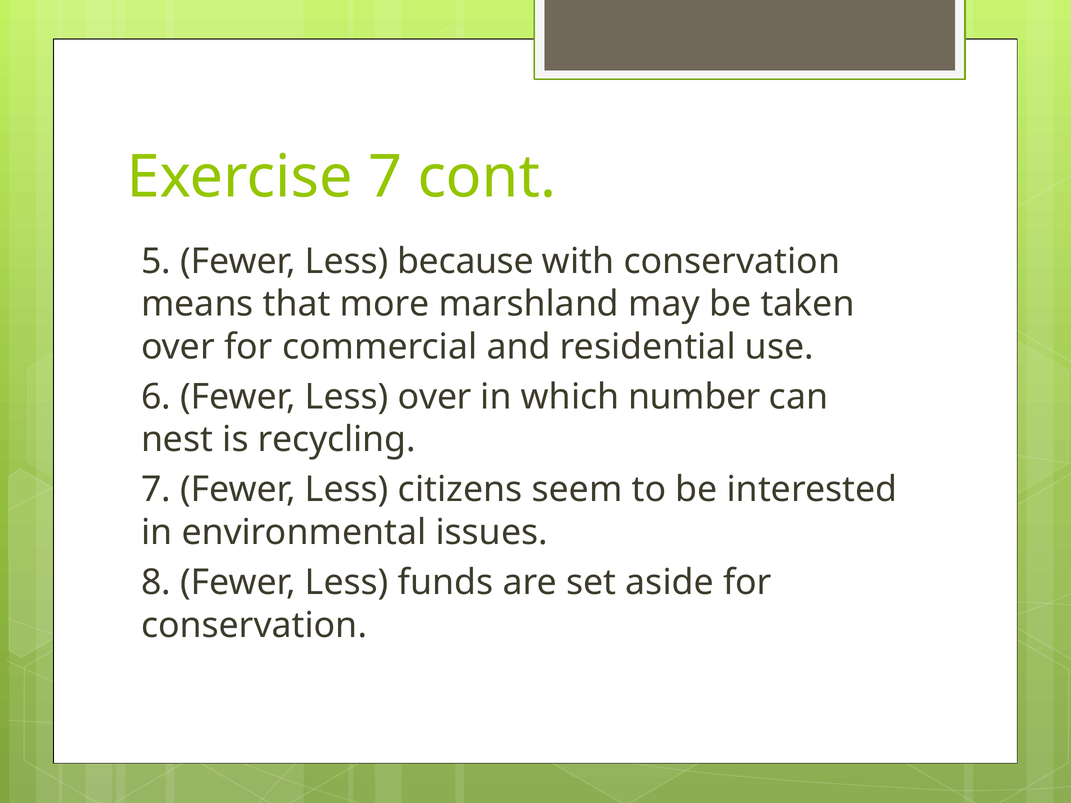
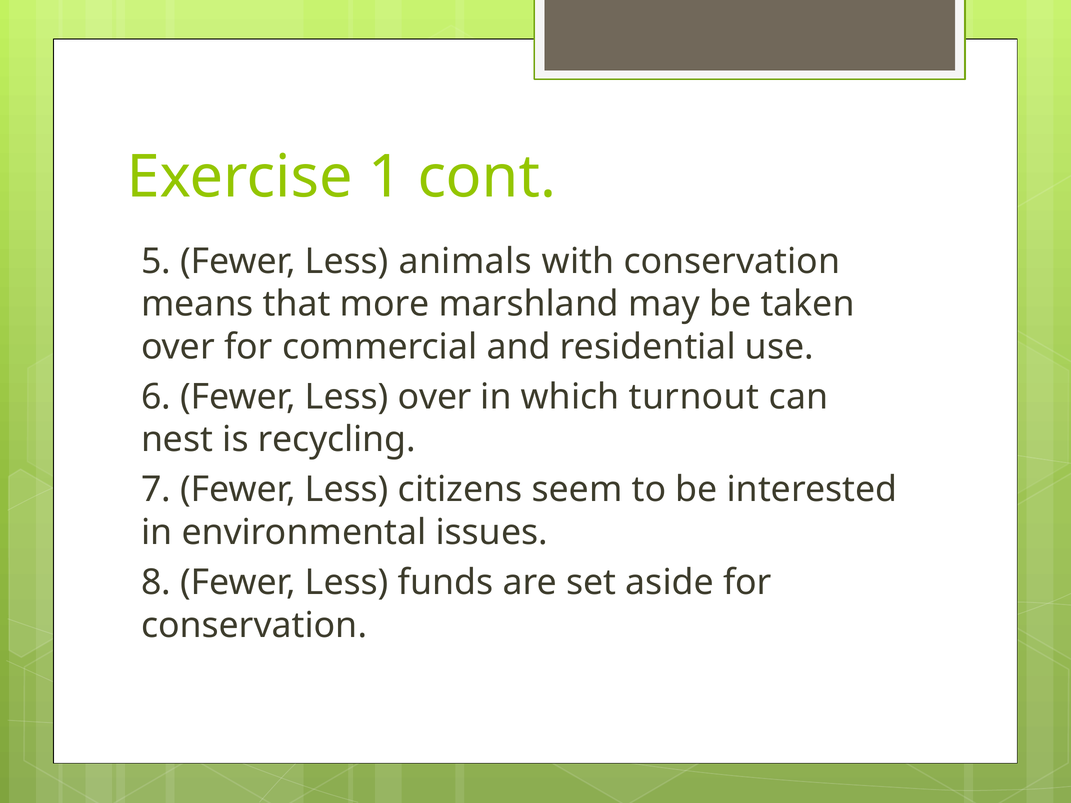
Exercise 7: 7 -> 1
because: because -> animals
number: number -> turnout
